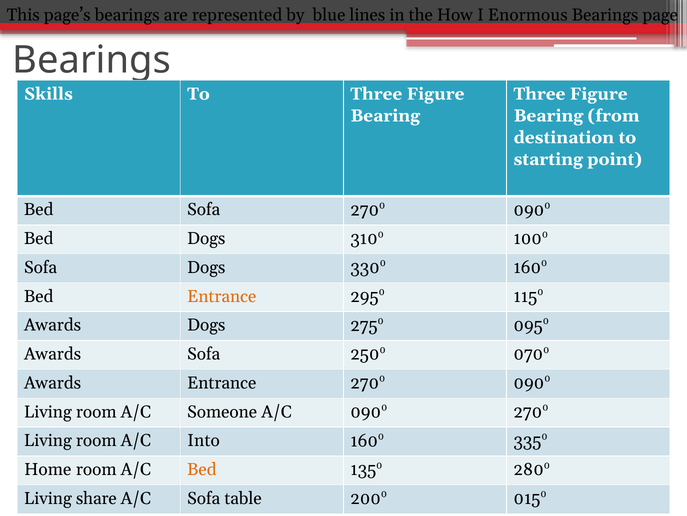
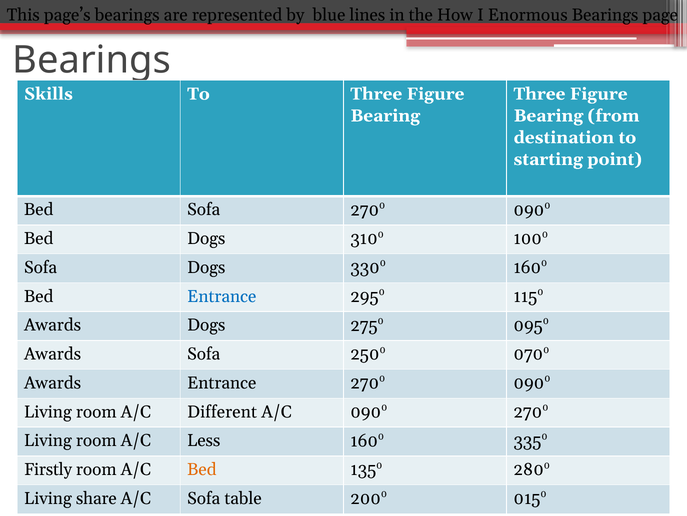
Entrance at (222, 296) colour: orange -> blue
Someone: Someone -> Different
Into: Into -> Less
Home: Home -> Firstly
